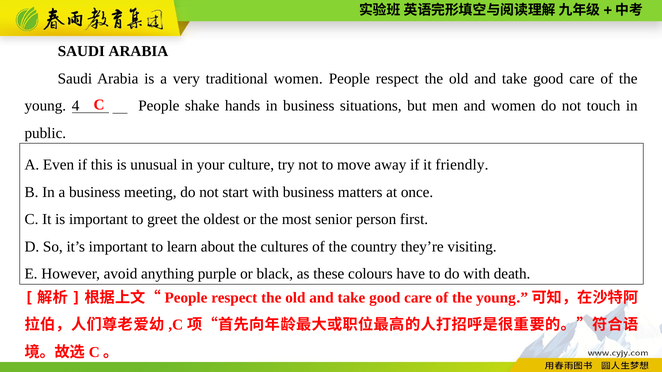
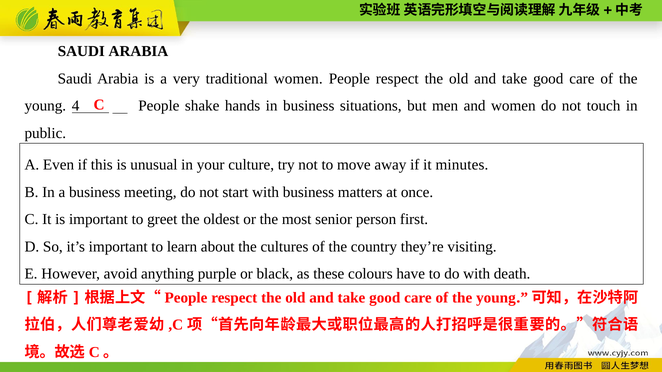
friendly: friendly -> minutes
